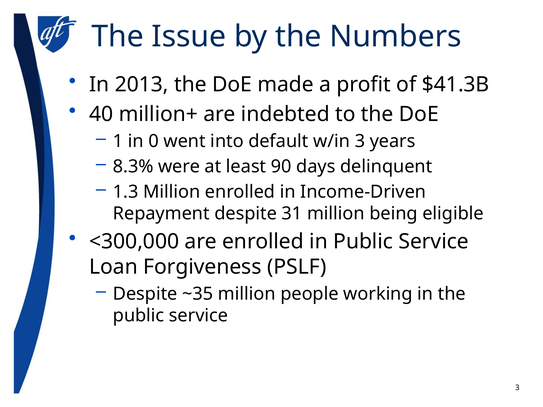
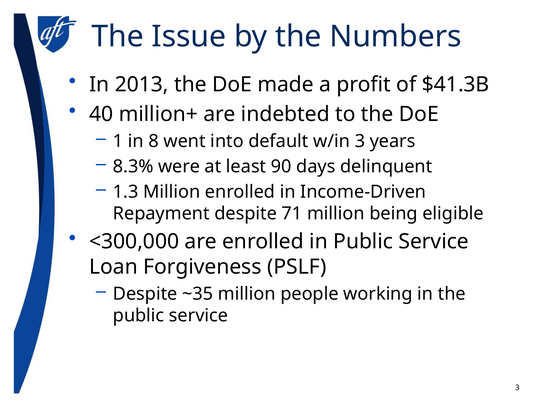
0: 0 -> 8
31: 31 -> 71
